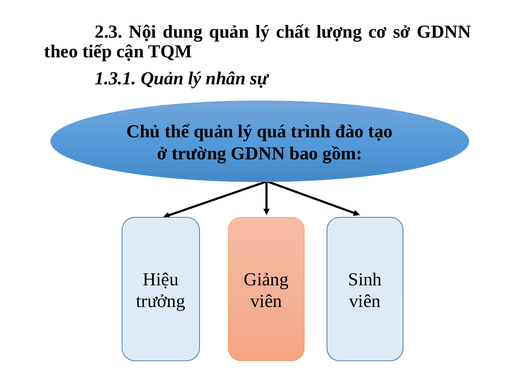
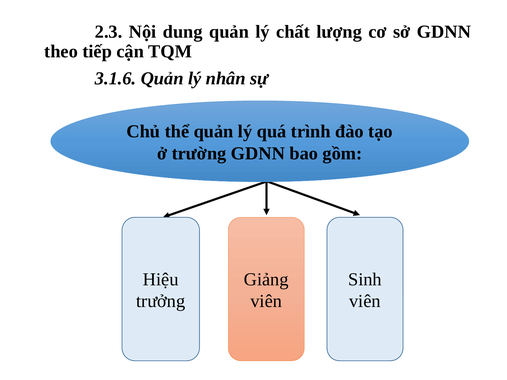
1.3.1: 1.3.1 -> 3.1.6
